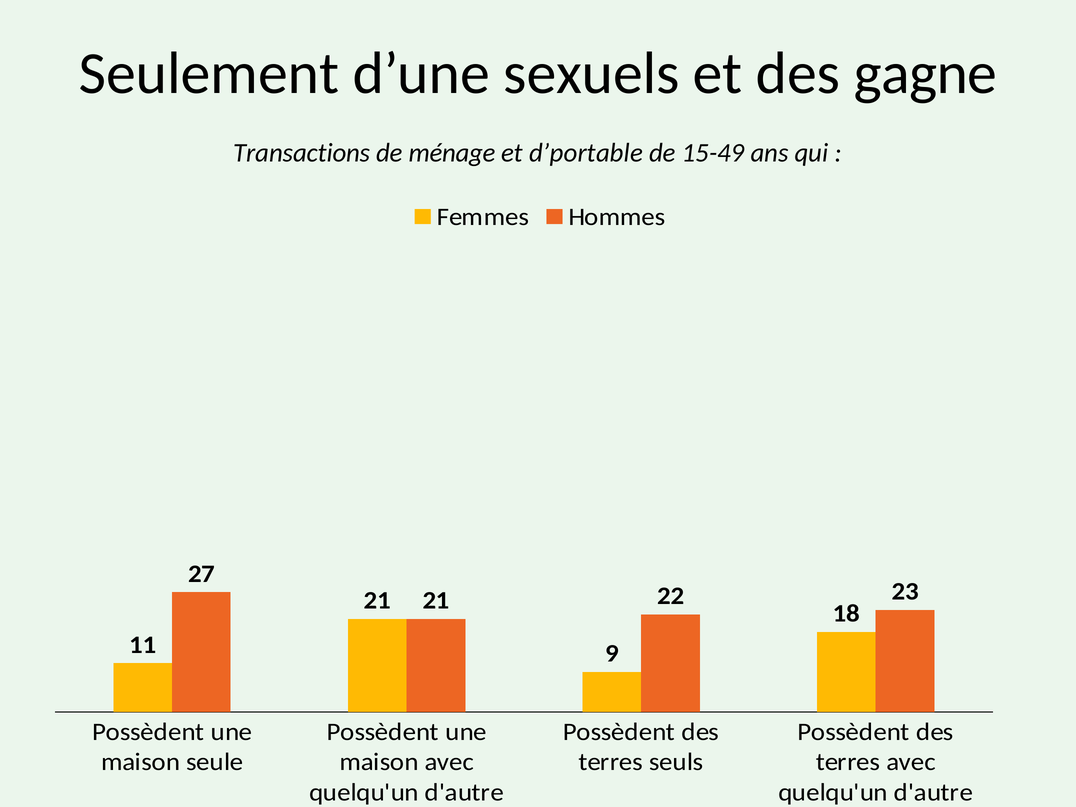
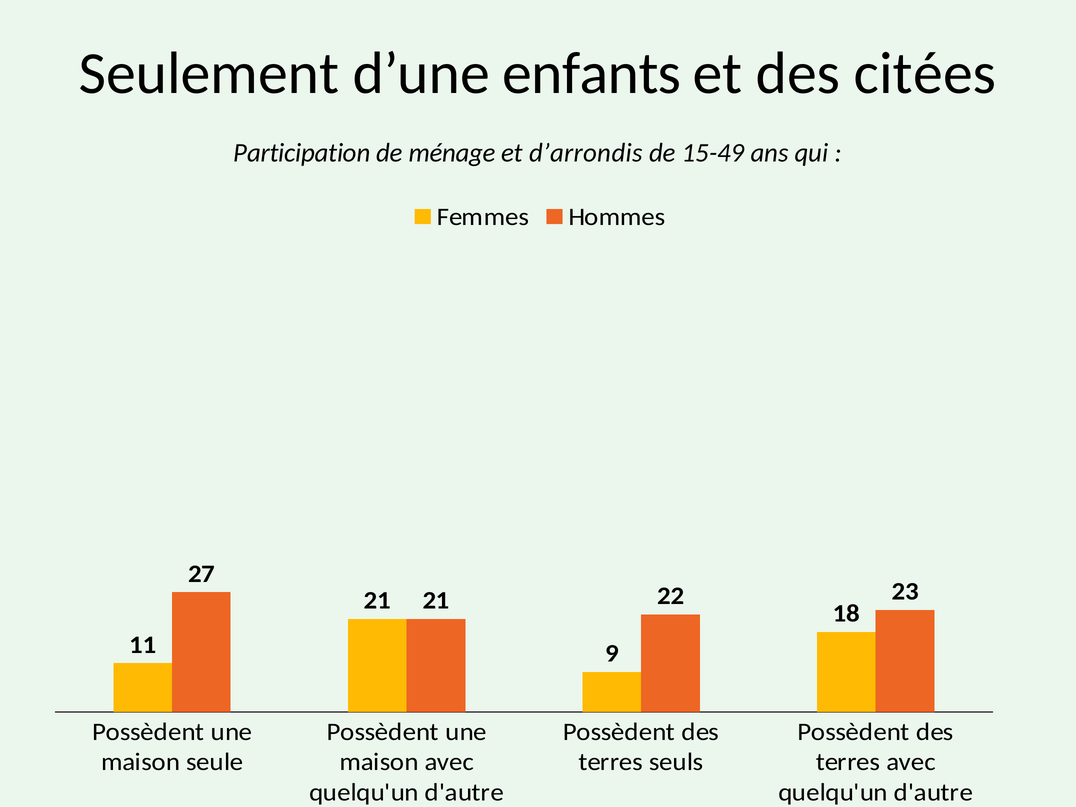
sexuels: sexuels -> enfants
gagne: gagne -> citées
Transactions: Transactions -> Participation
d’portable: d’portable -> d’arrondis
